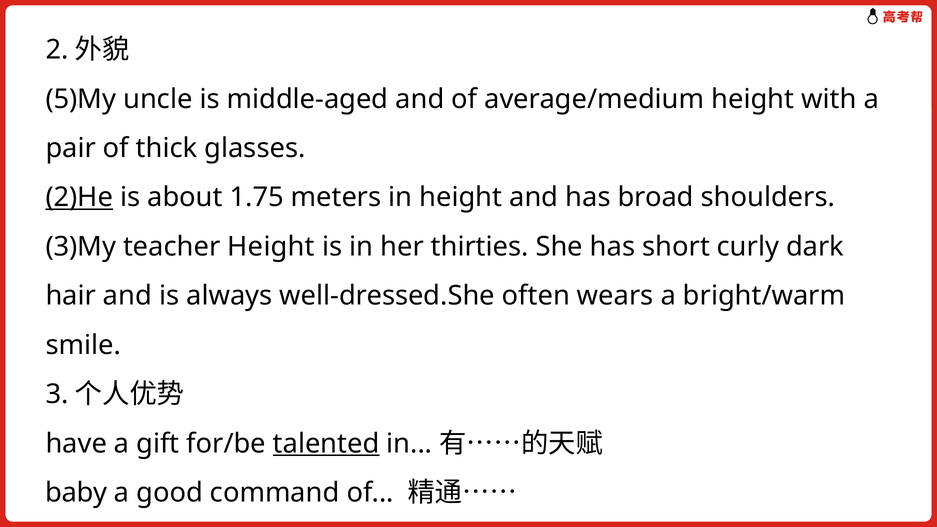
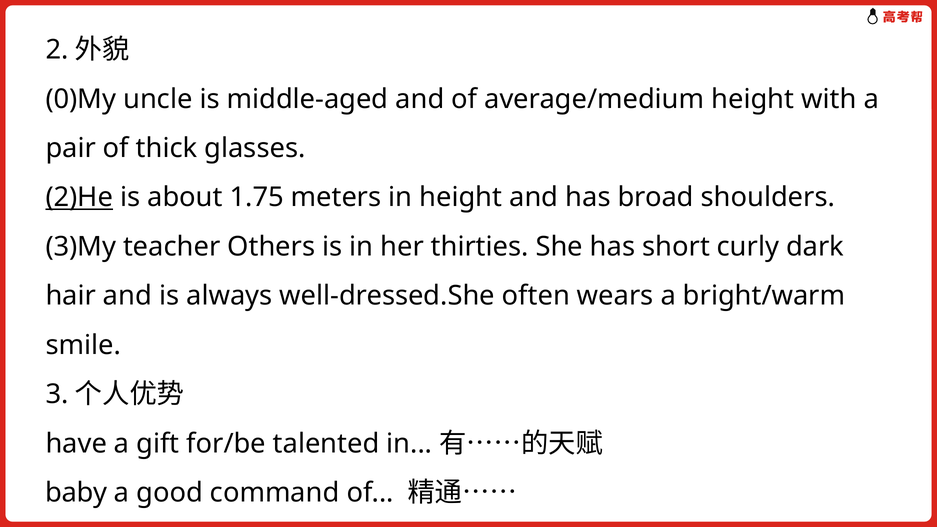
5)My: 5)My -> 0)My
teacher Height: Height -> Others
talented underline: present -> none
